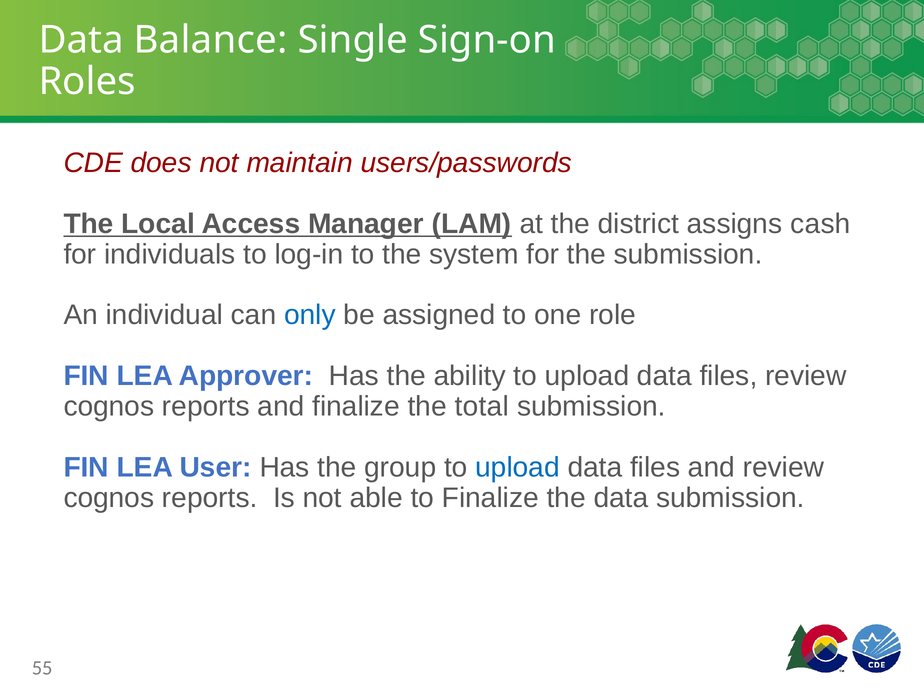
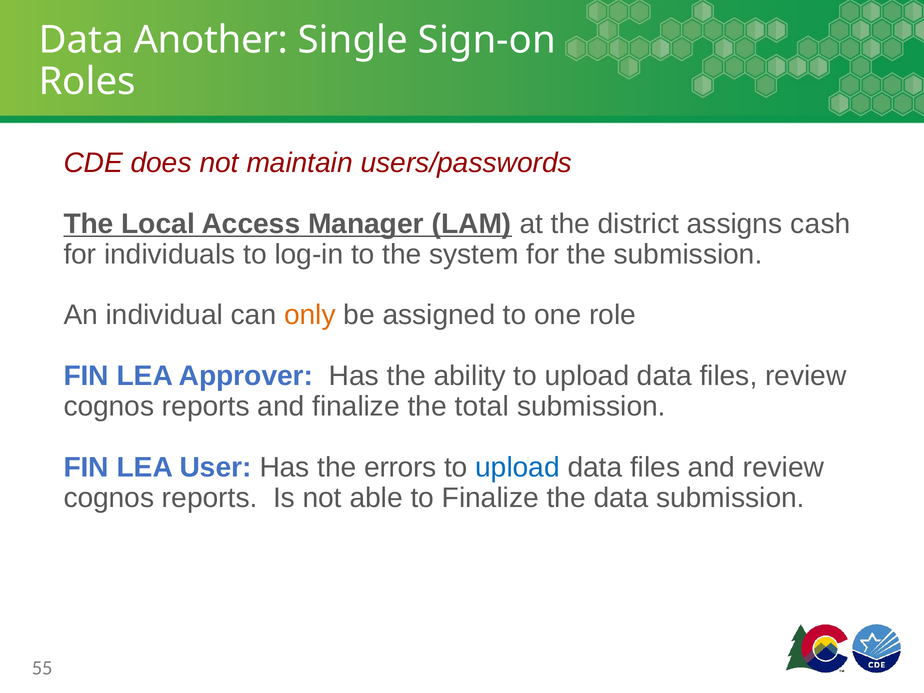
Balance: Balance -> Another
only colour: blue -> orange
group: group -> errors
